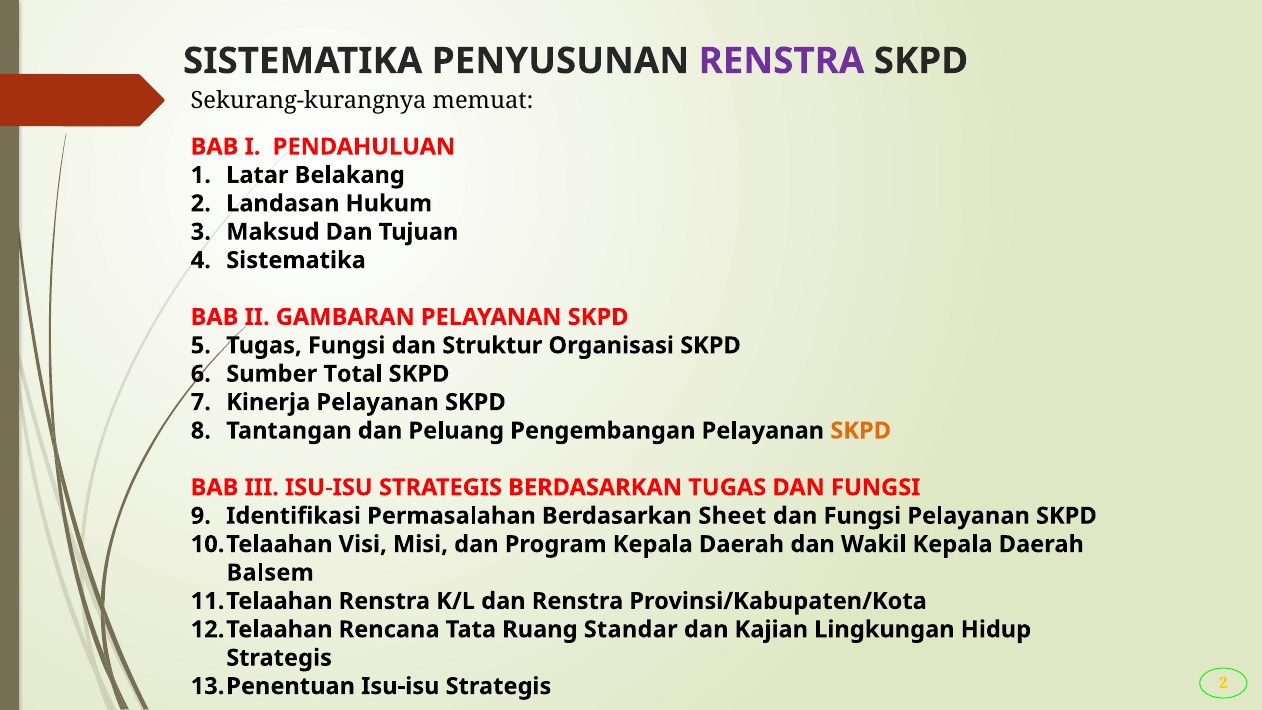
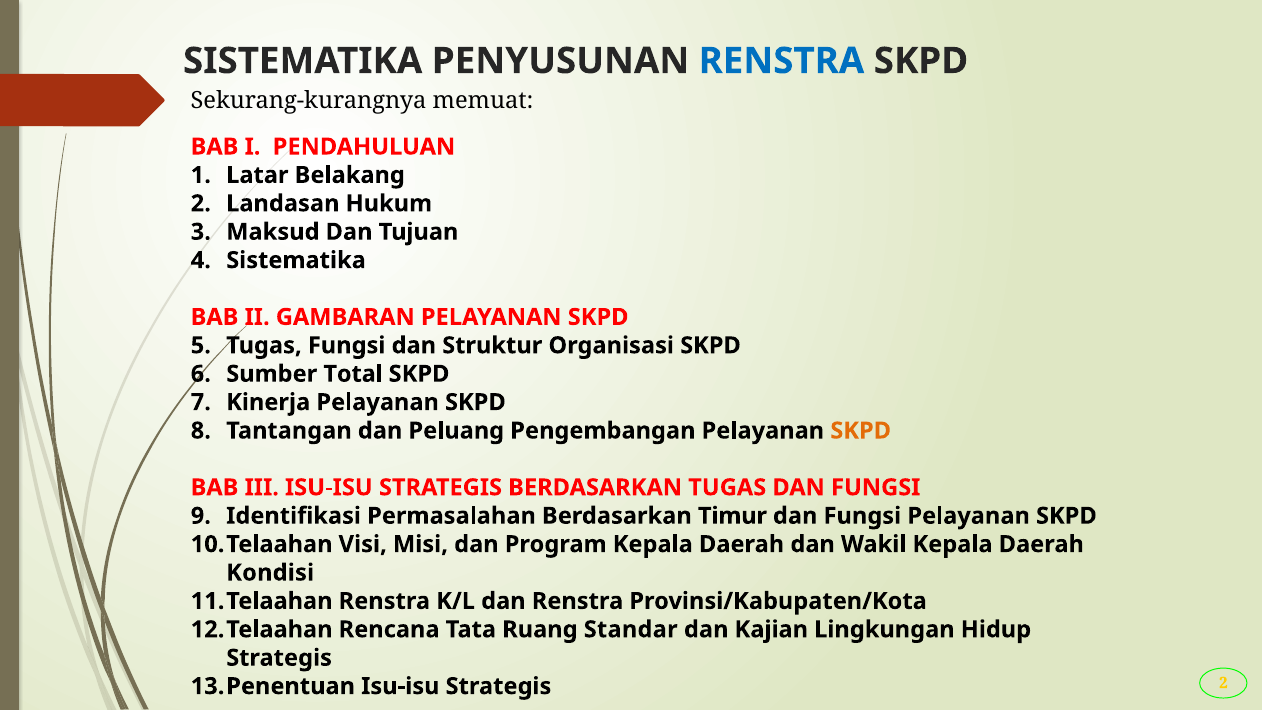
RENSTRA at (781, 61) colour: purple -> blue
Sheet: Sheet -> Timur
Balsem: Balsem -> Kondisi
